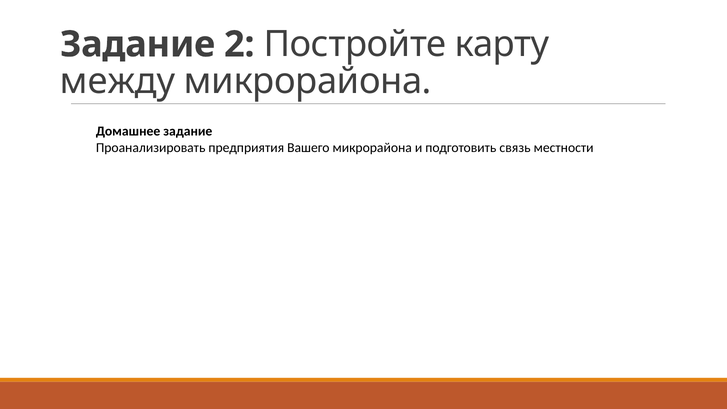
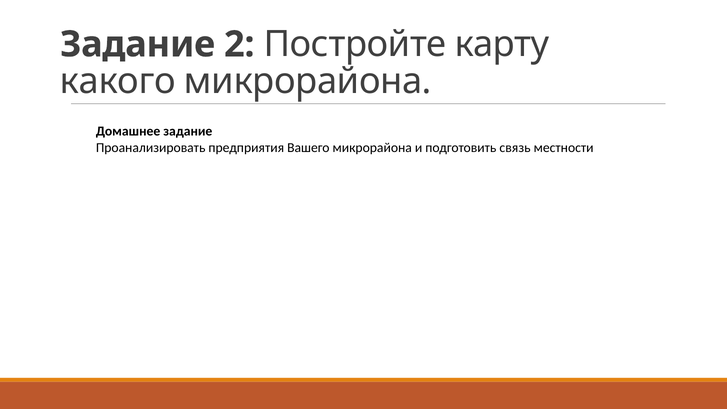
между: между -> какого
